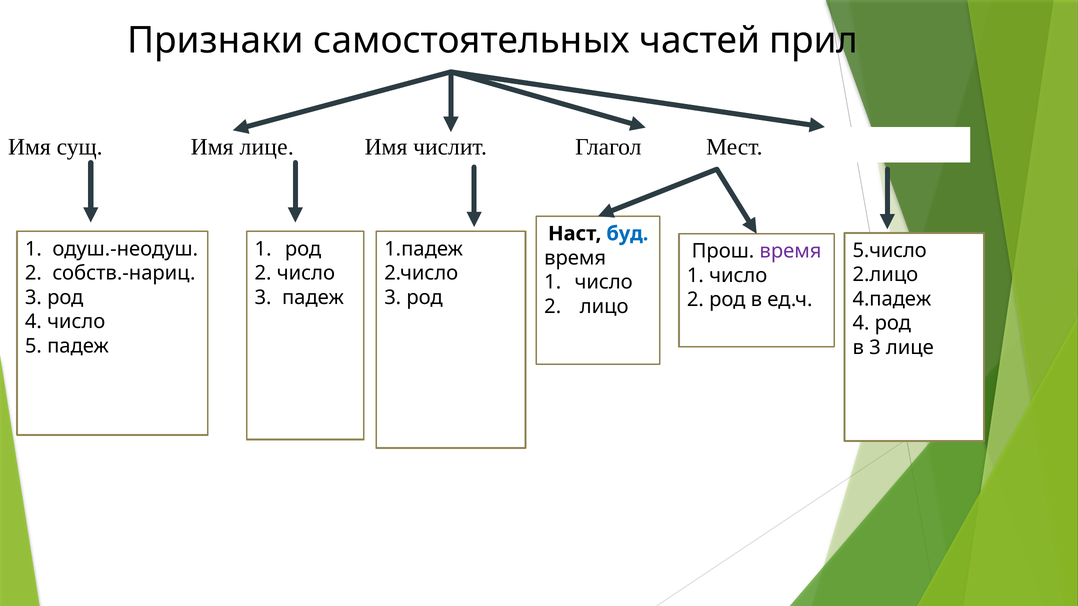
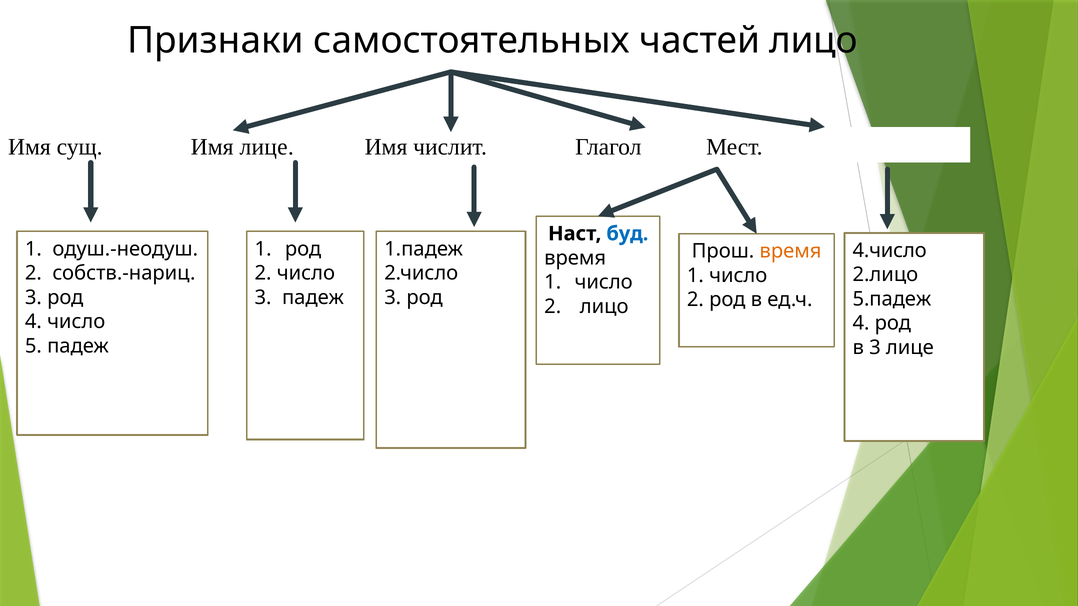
частей прил: прил -> лицо
5.число: 5.число -> 4.число
время at (791, 251) colour: purple -> orange
4.падеж: 4.падеж -> 5.падеж
